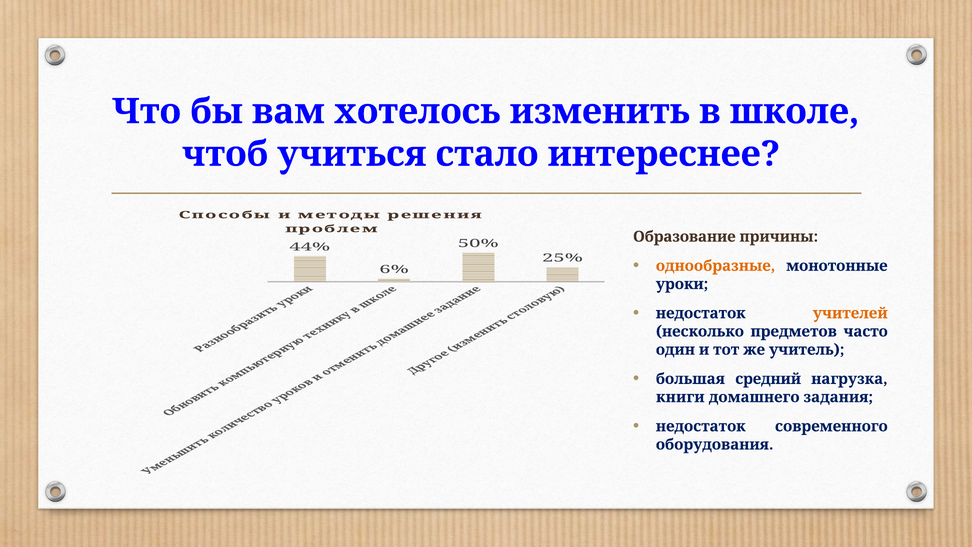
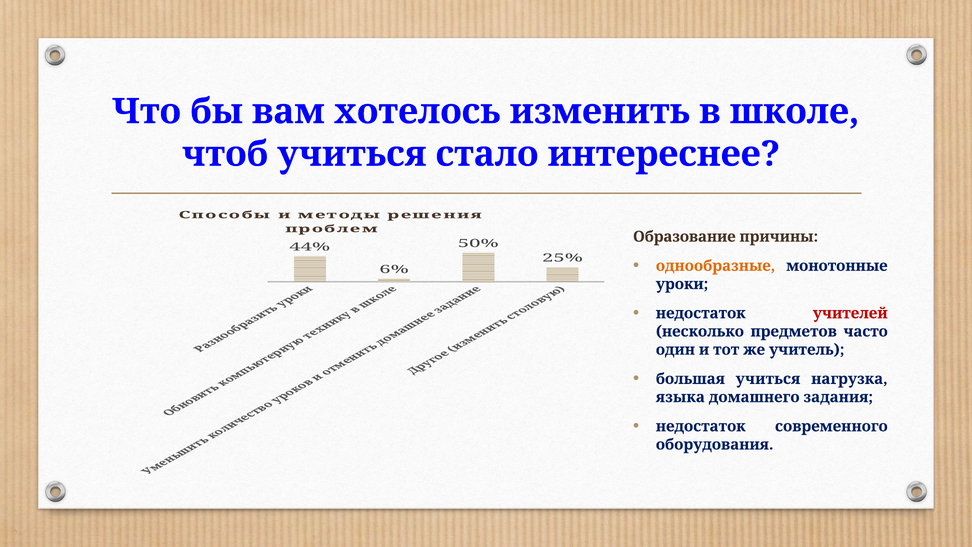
учителей colour: orange -> red
большая средний: средний -> учиться
книги: книги -> языка
